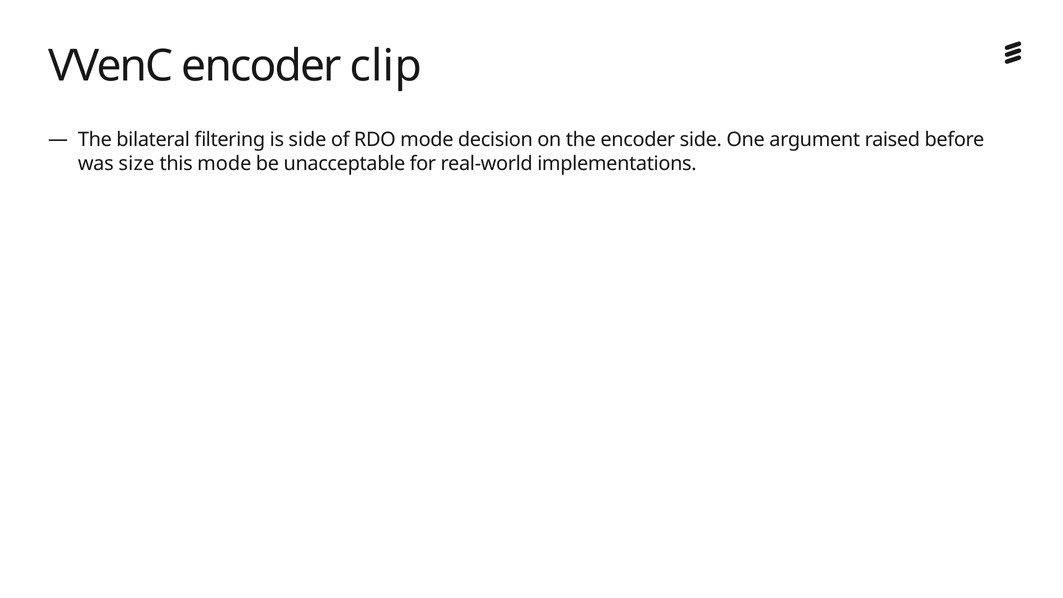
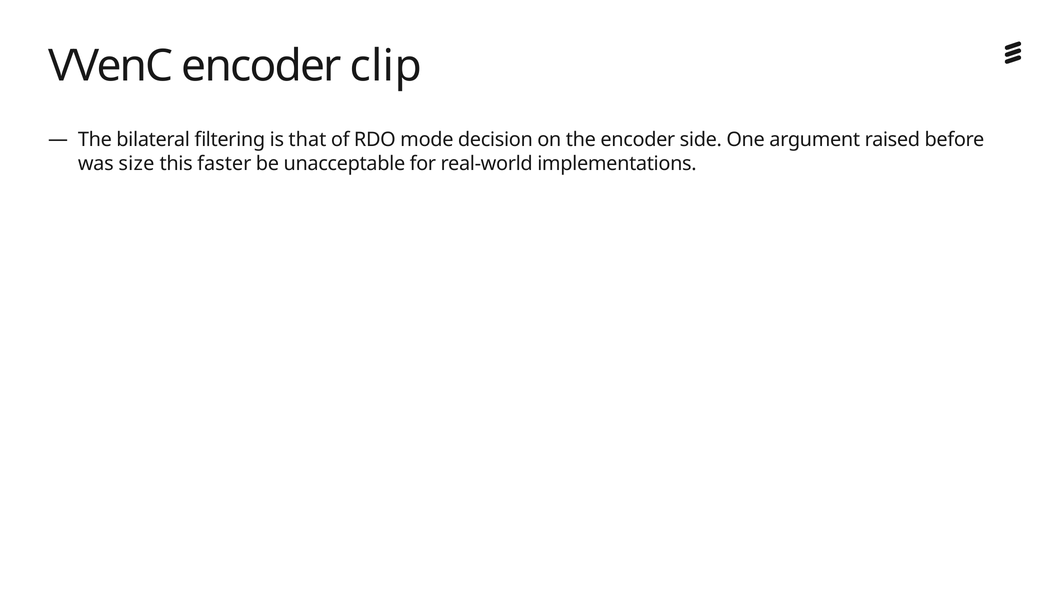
is side: side -> that
this mode: mode -> faster
